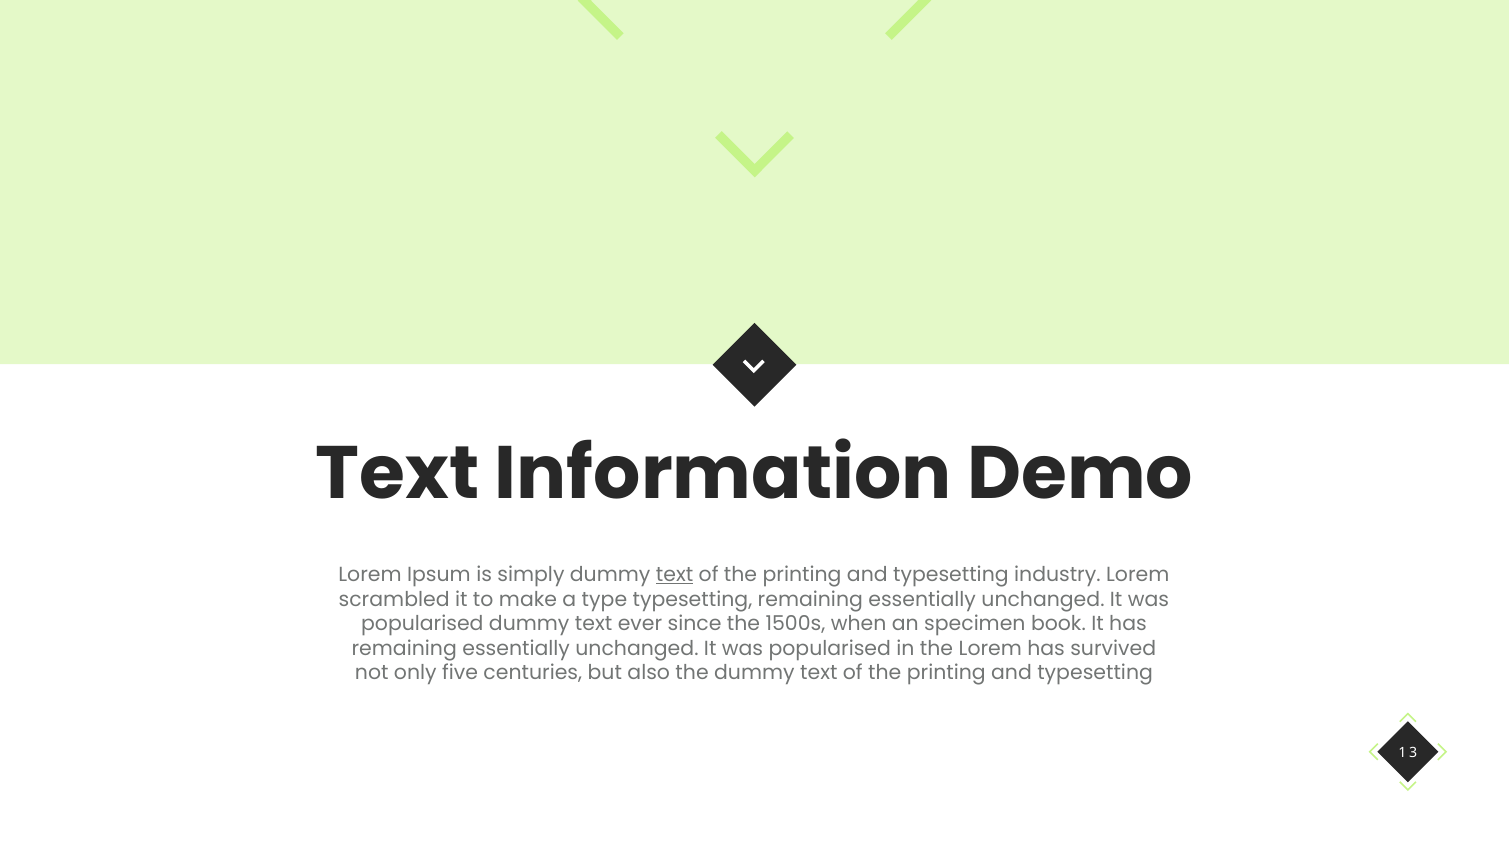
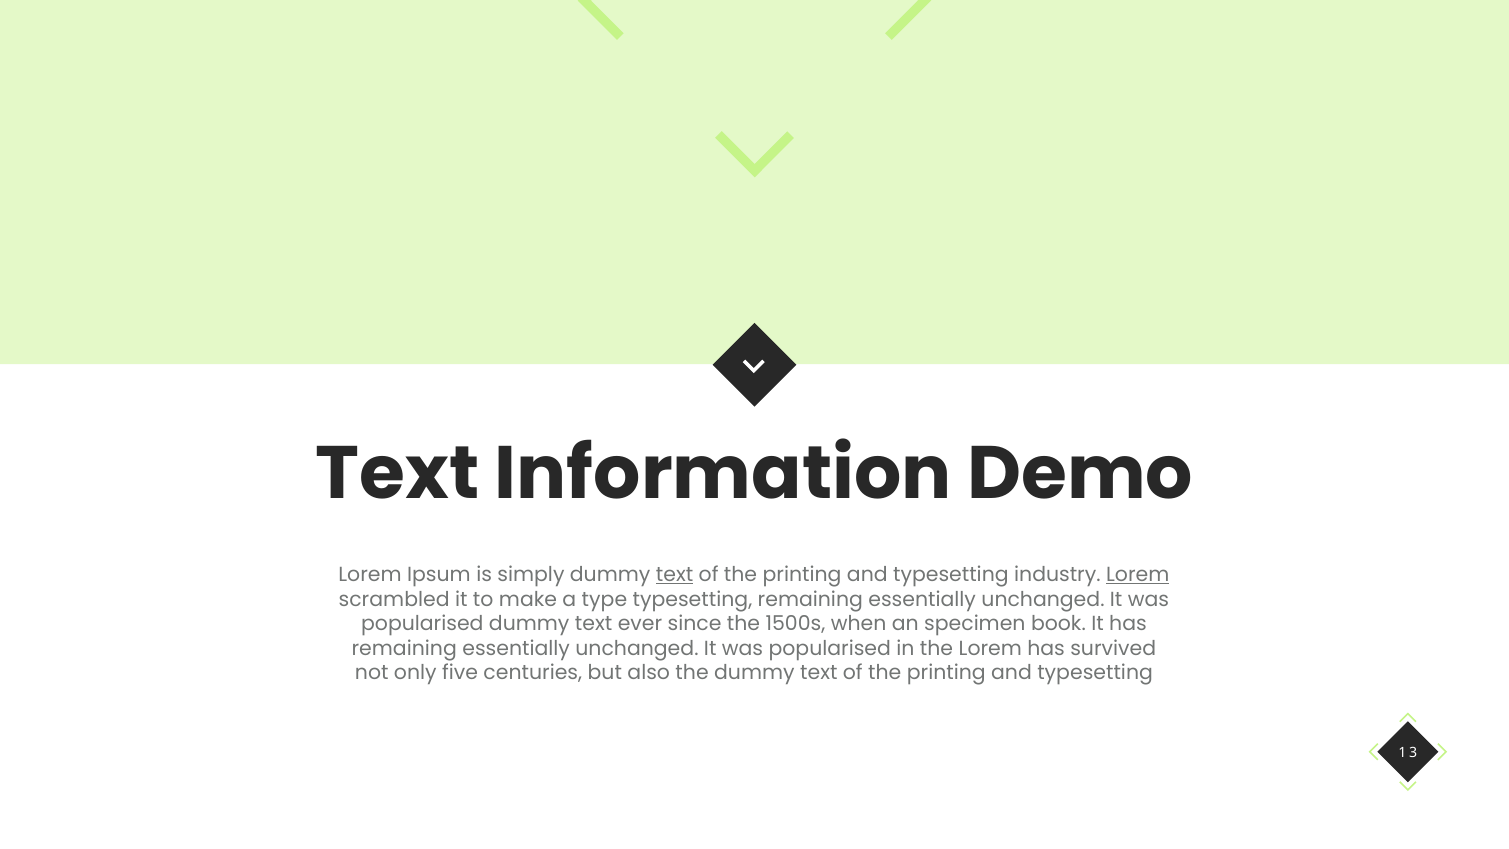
Lorem at (1138, 575) underline: none -> present
